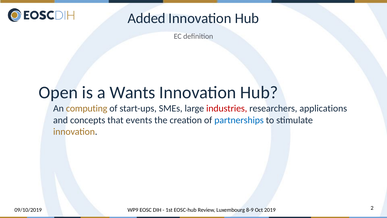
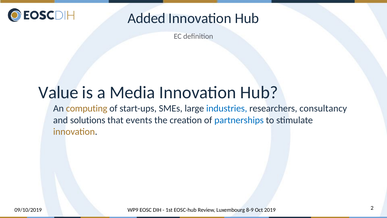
Open: Open -> Value
Wants: Wants -> Media
industries colour: red -> blue
applications: applications -> consultancy
concepts: concepts -> solutions
